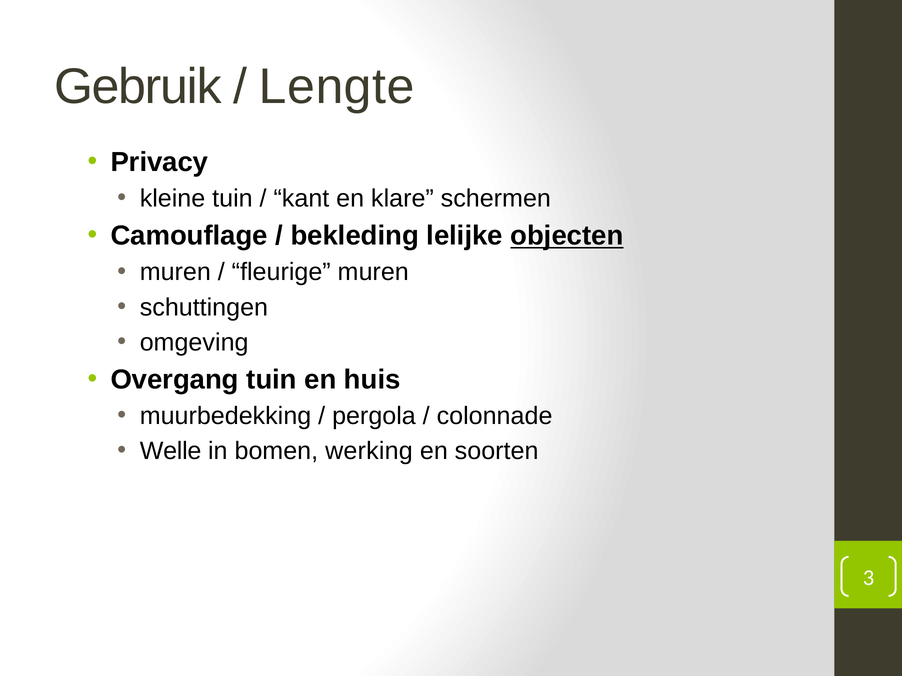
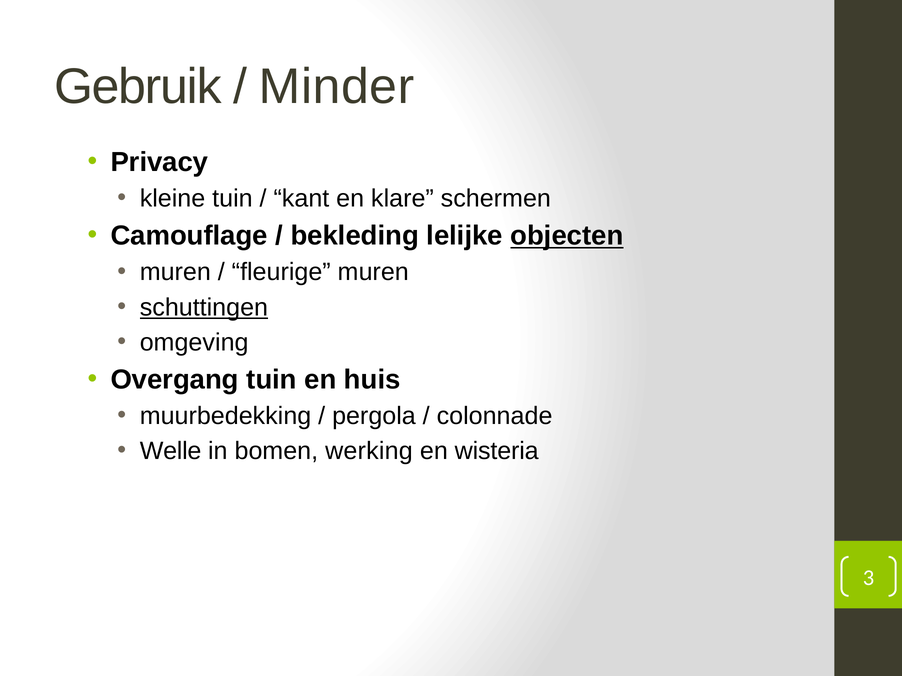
Lengte: Lengte -> Minder
schuttingen underline: none -> present
soorten: soorten -> wisteria
